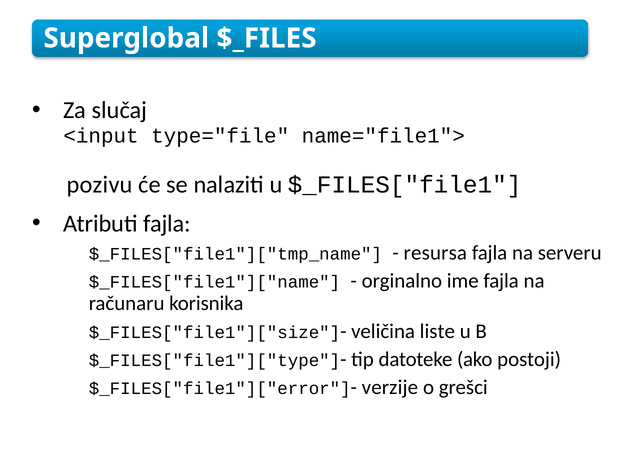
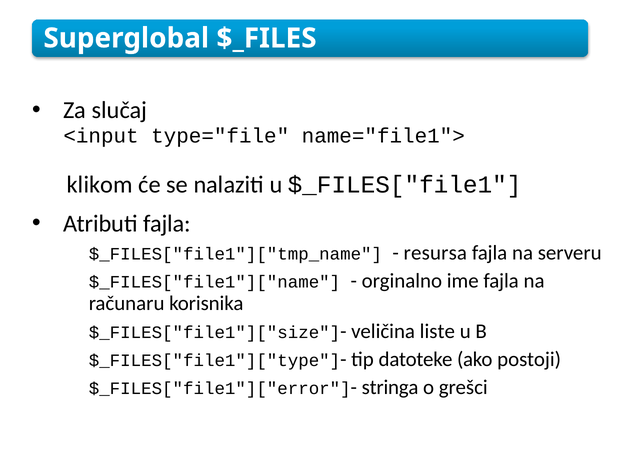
pozivu: pozivu -> klikom
verzije: verzije -> stringa
